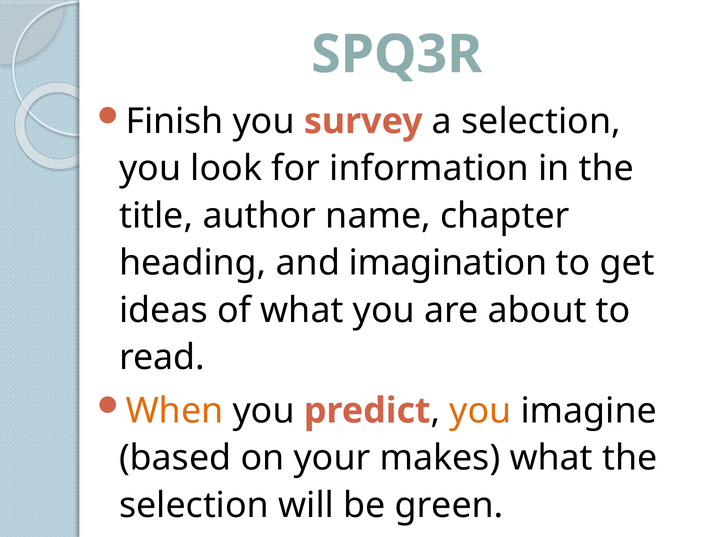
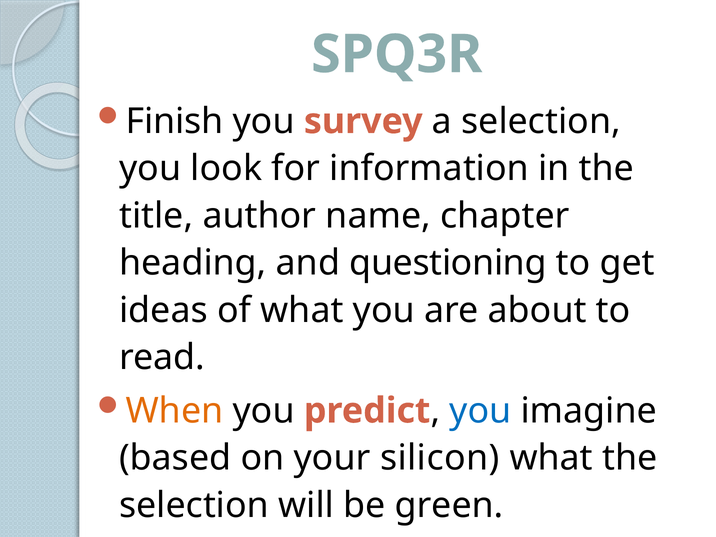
imagination: imagination -> questioning
you at (480, 411) colour: orange -> blue
makes: makes -> silicon
